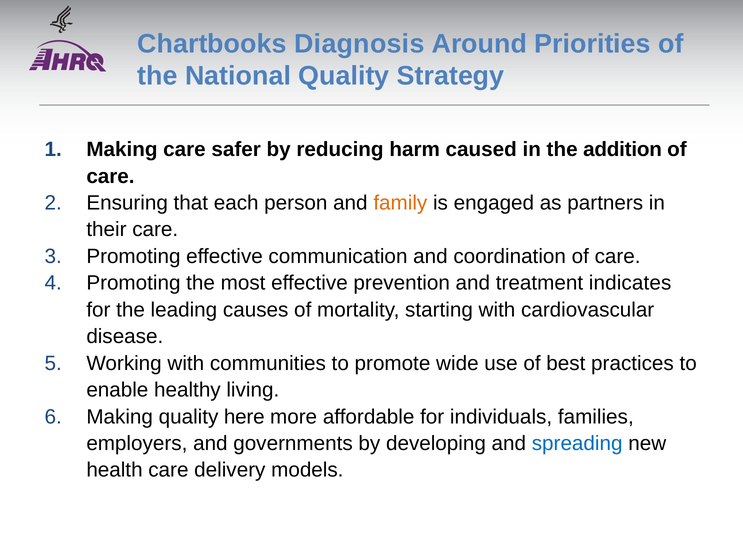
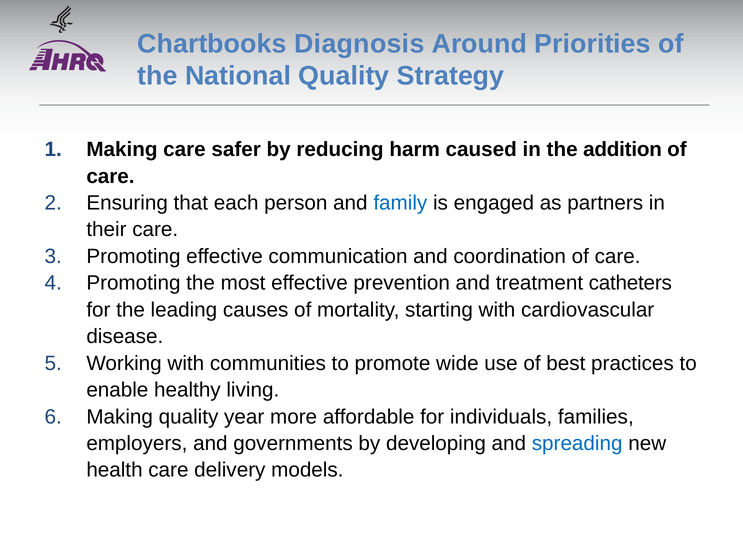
family colour: orange -> blue
indicates: indicates -> catheters
here: here -> year
